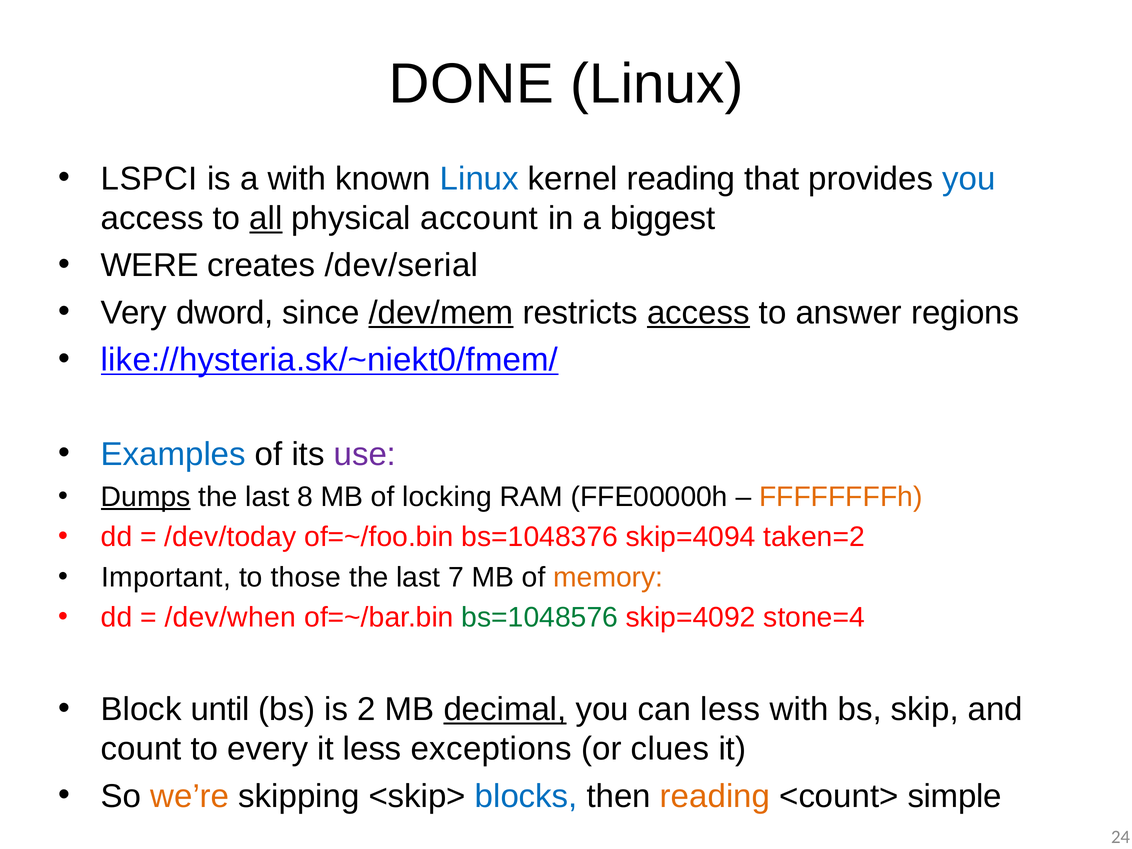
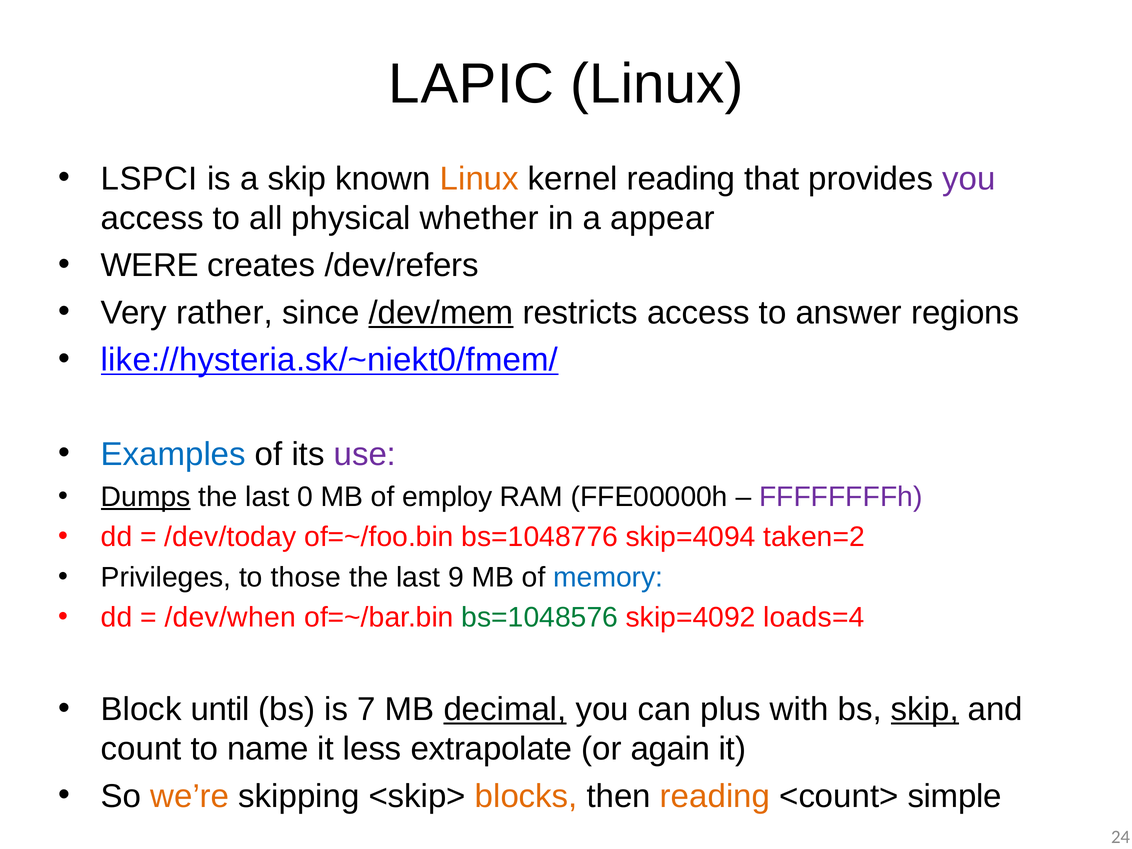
DONE: DONE -> LAPIC
a with: with -> skip
Linux at (479, 179) colour: blue -> orange
you at (969, 179) colour: blue -> purple
all underline: present -> none
account: account -> whether
biggest: biggest -> appear
/dev/serial: /dev/serial -> /dev/refers
dword: dword -> rather
access at (698, 313) underline: present -> none
8: 8 -> 0
locking: locking -> employ
FFFFFFFFh colour: orange -> purple
bs=1048376: bs=1048376 -> bs=1048776
Important: Important -> Privileges
7: 7 -> 9
memory colour: orange -> blue
stone=4: stone=4 -> loads=4
2: 2 -> 7
can less: less -> plus
skip at (925, 709) underline: none -> present
every: every -> name
exceptions: exceptions -> extrapolate
clues: clues -> again
blocks colour: blue -> orange
